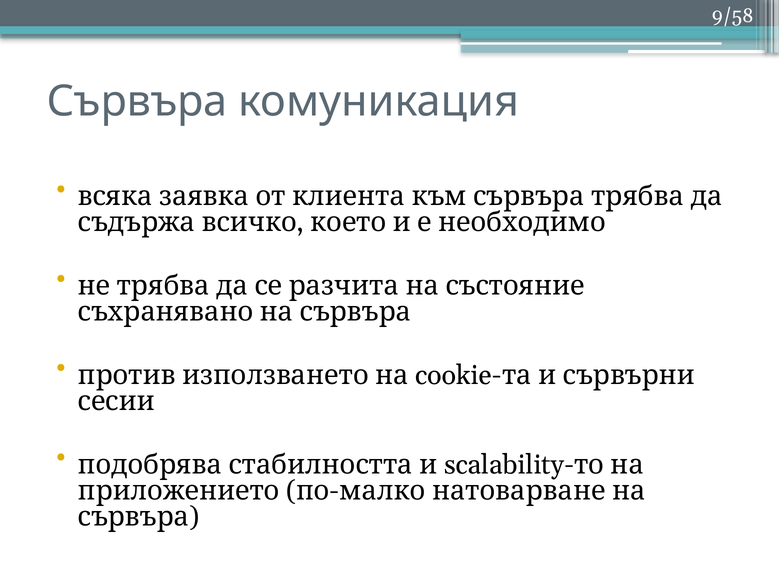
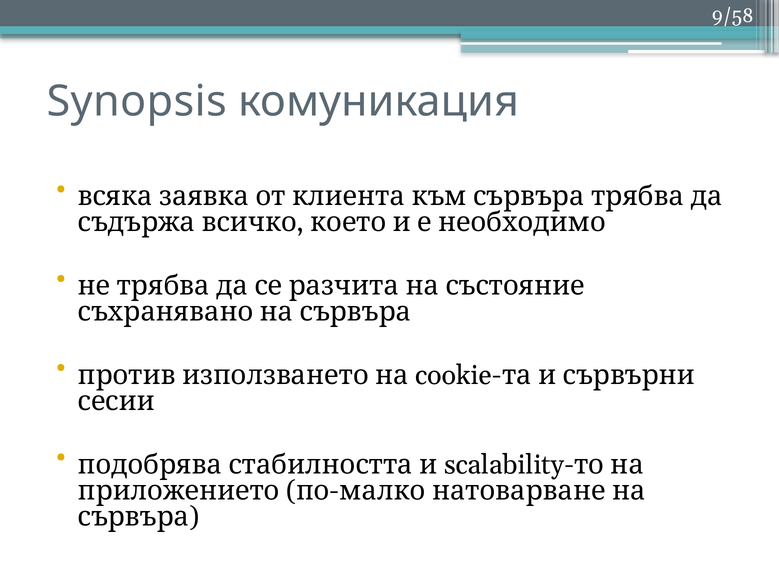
Сървъра at (137, 101): Сървъра -> Synopsis
